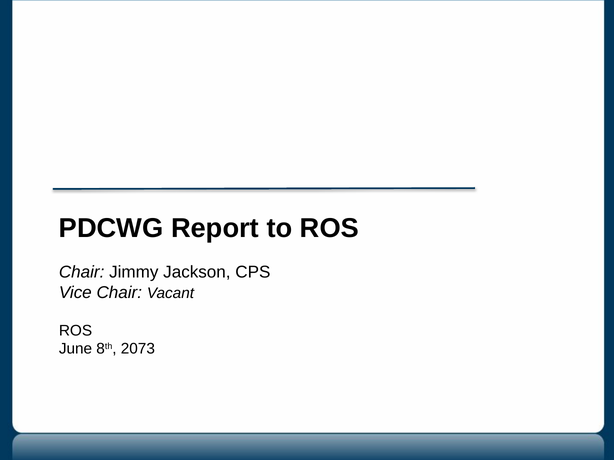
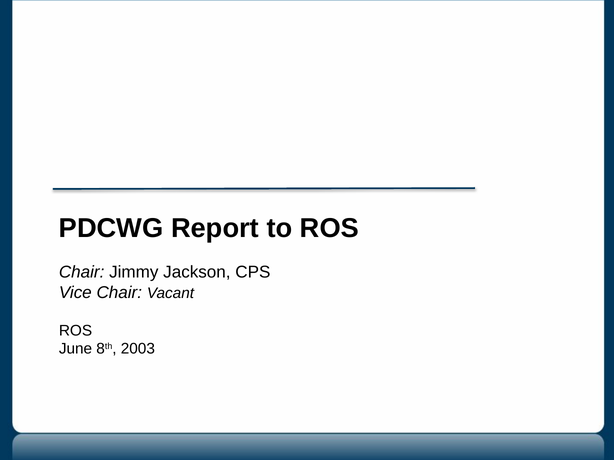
2073: 2073 -> 2003
